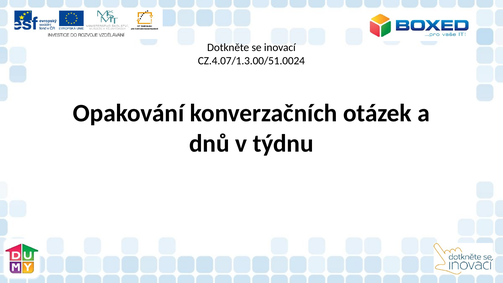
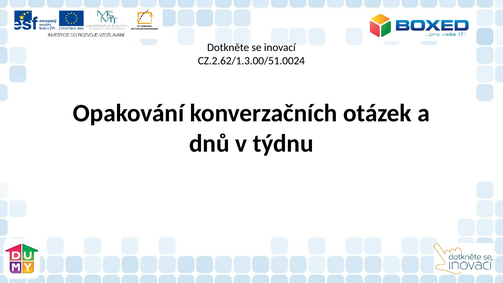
CZ.4.07/1.3.00/51.0024: CZ.4.07/1.3.00/51.0024 -> CZ.2.62/1.3.00/51.0024
